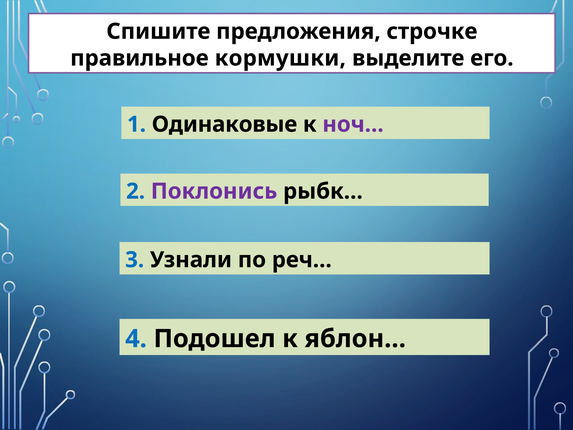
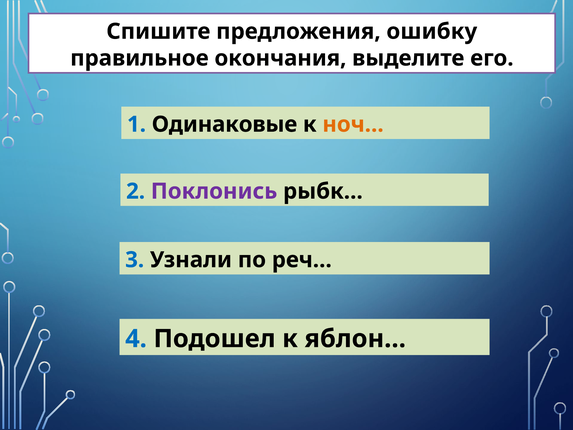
строчке: строчке -> ошибку
кормушки: кормушки -> окончания
ноч… colour: purple -> orange
